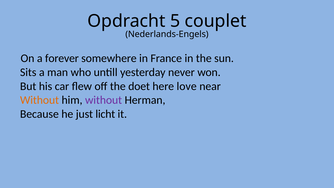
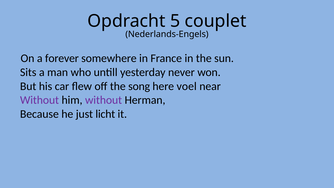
doet: doet -> song
love: love -> voel
Without at (40, 100) colour: orange -> purple
